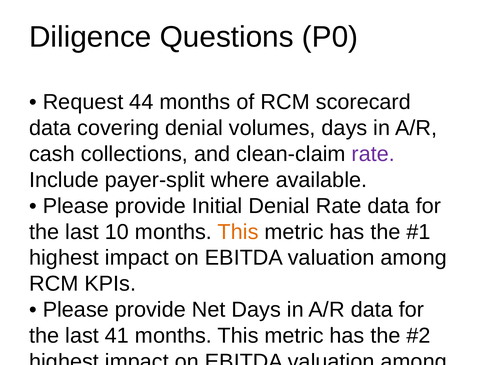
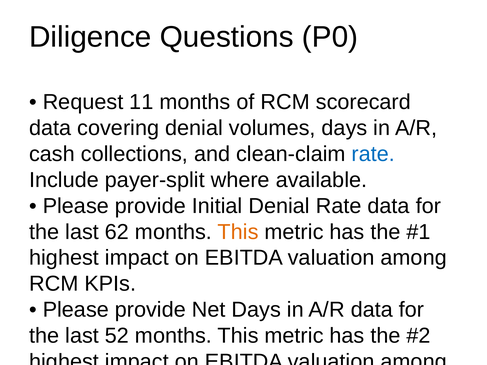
44: 44 -> 11
rate at (373, 154) colour: purple -> blue
10: 10 -> 62
41: 41 -> 52
